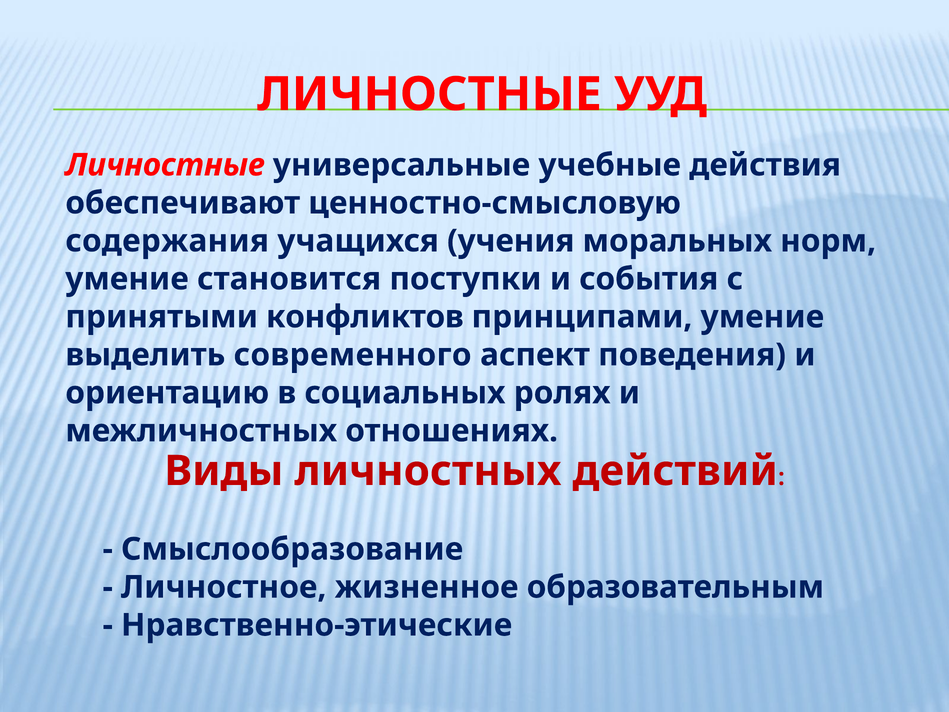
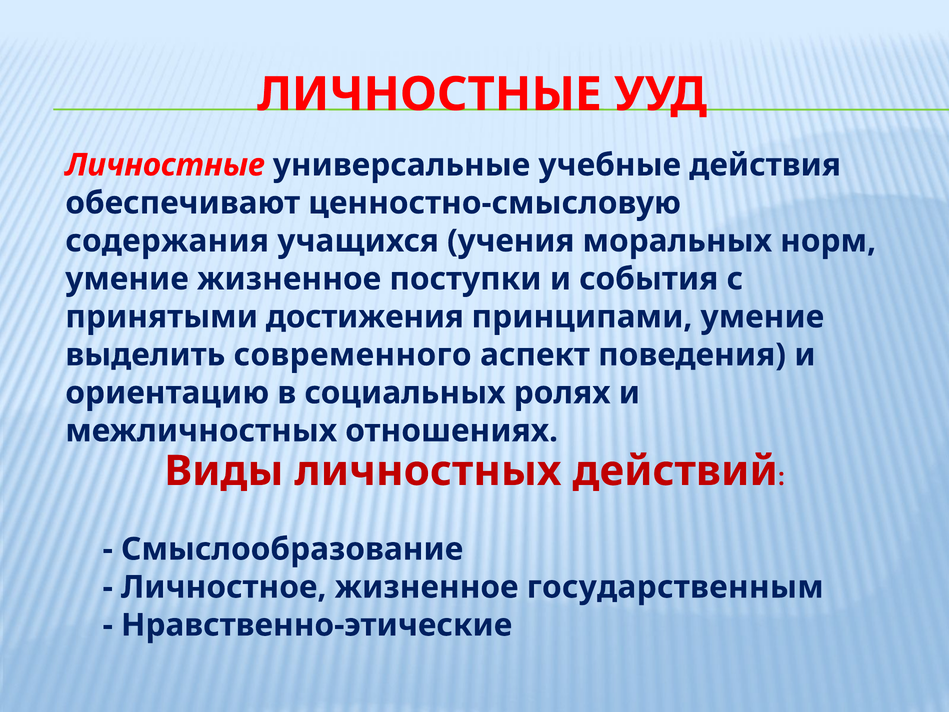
умение становится: становится -> жизненное
конфликтов: конфликтов -> достижения
образовательным: образовательным -> государственным
